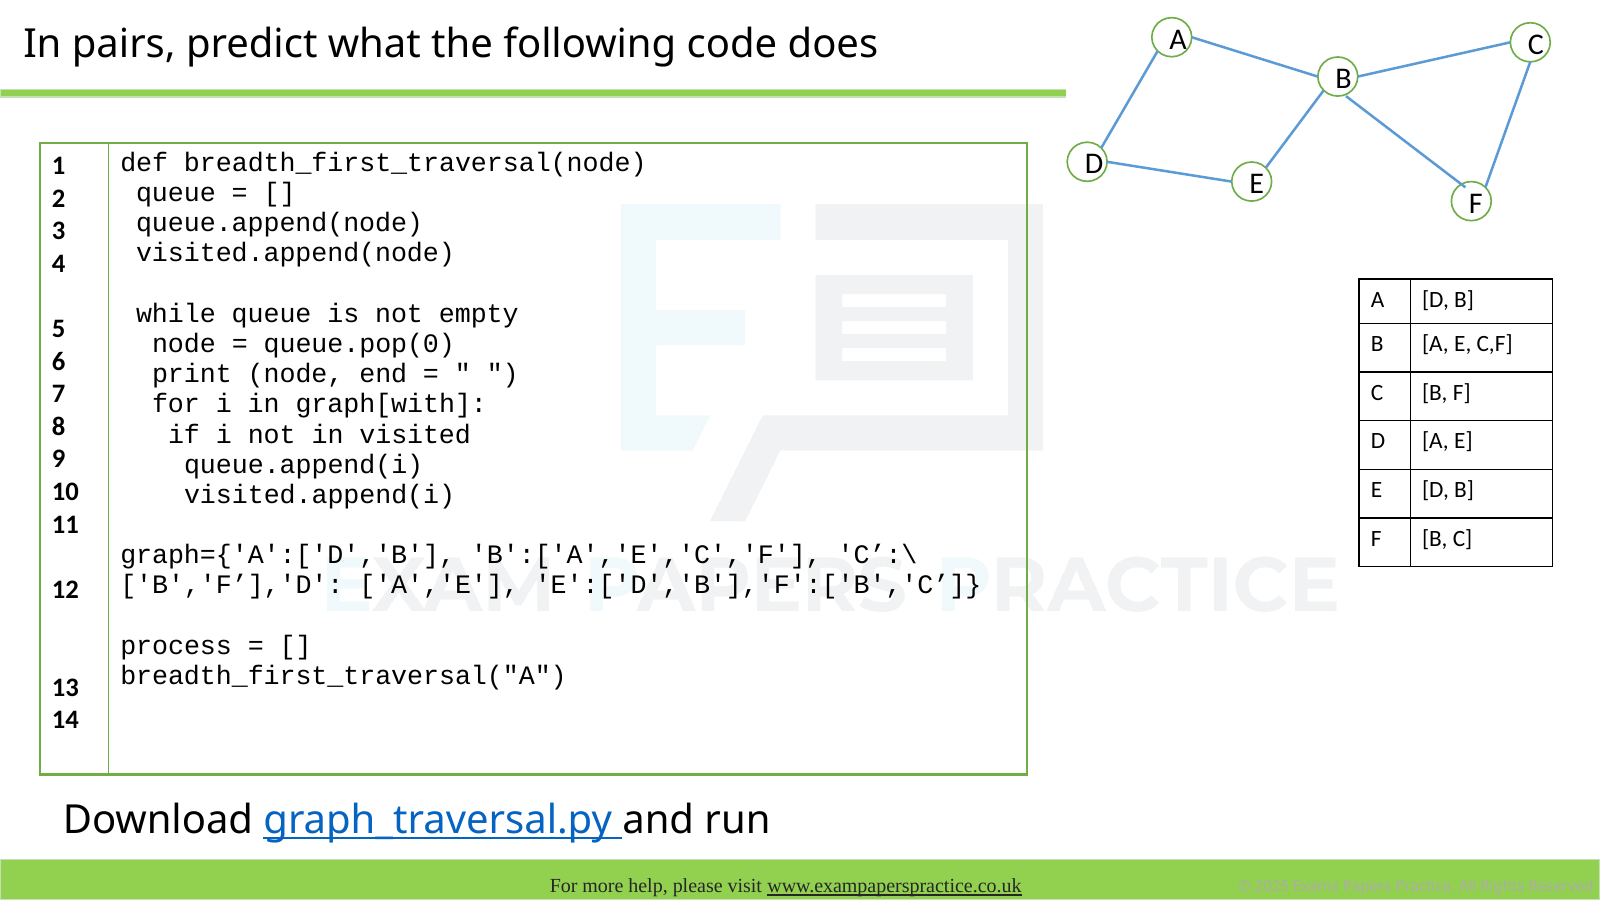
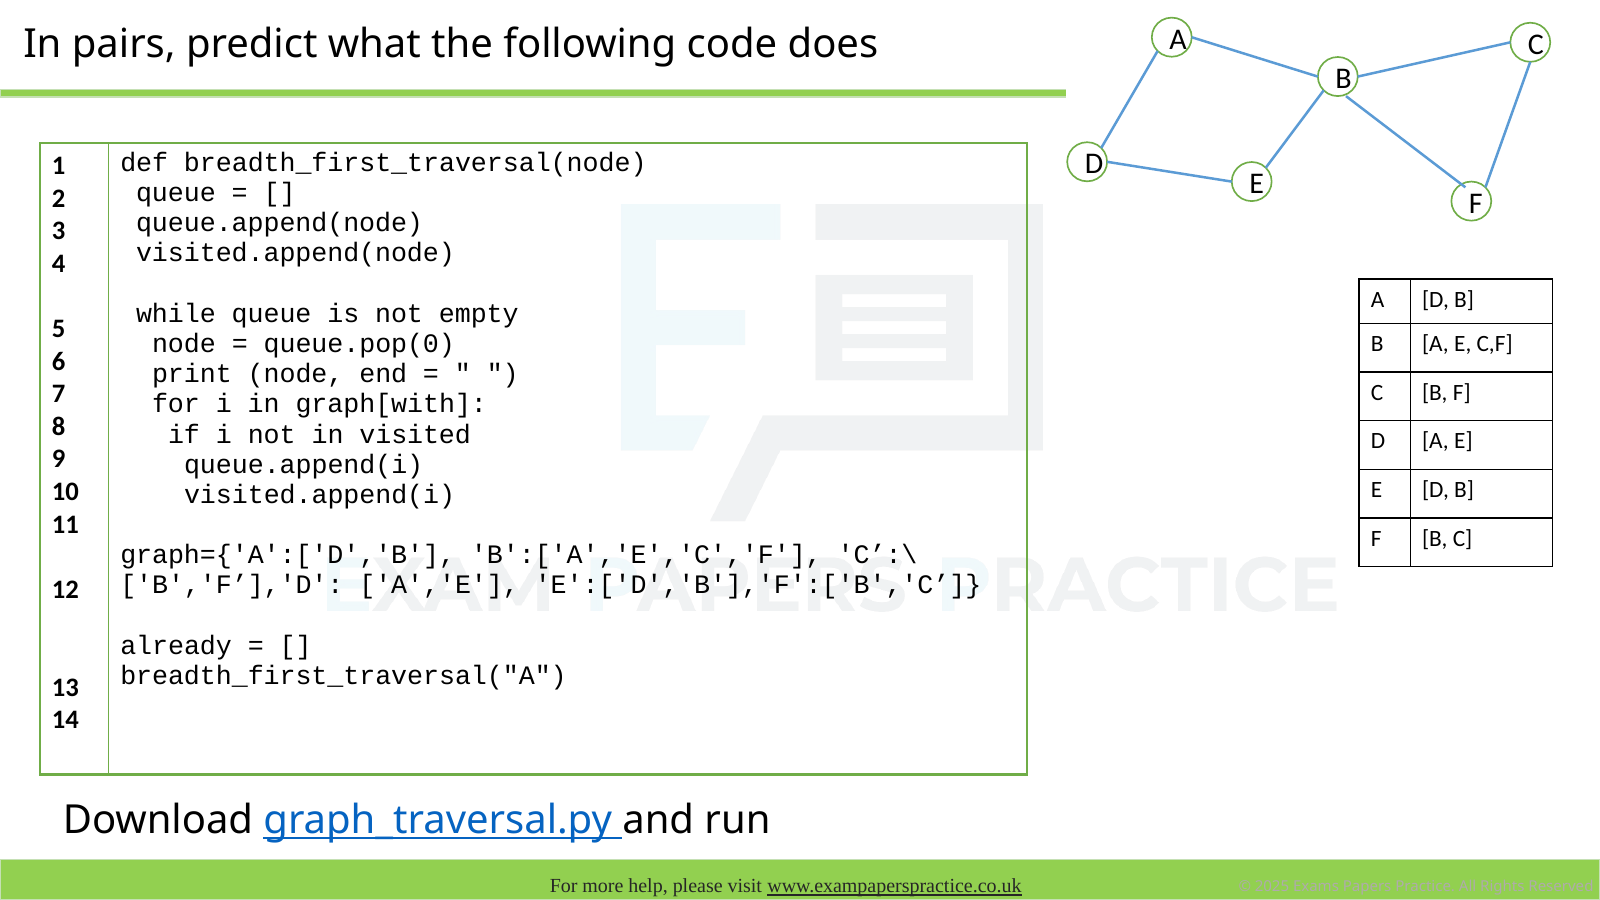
process: process -> already
